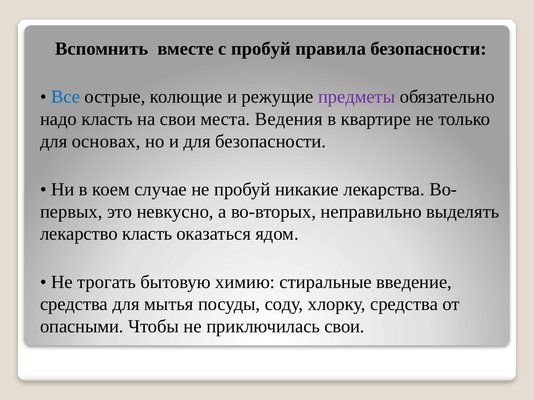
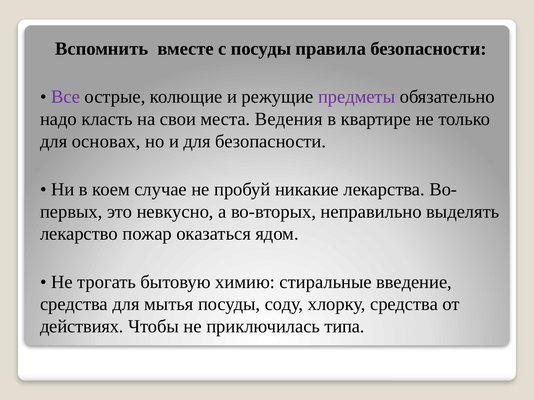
с пробуй: пробуй -> посуды
Все colour: blue -> purple
лекарство класть: класть -> пожар
опасными: опасными -> действиях
приключилась свои: свои -> типа
